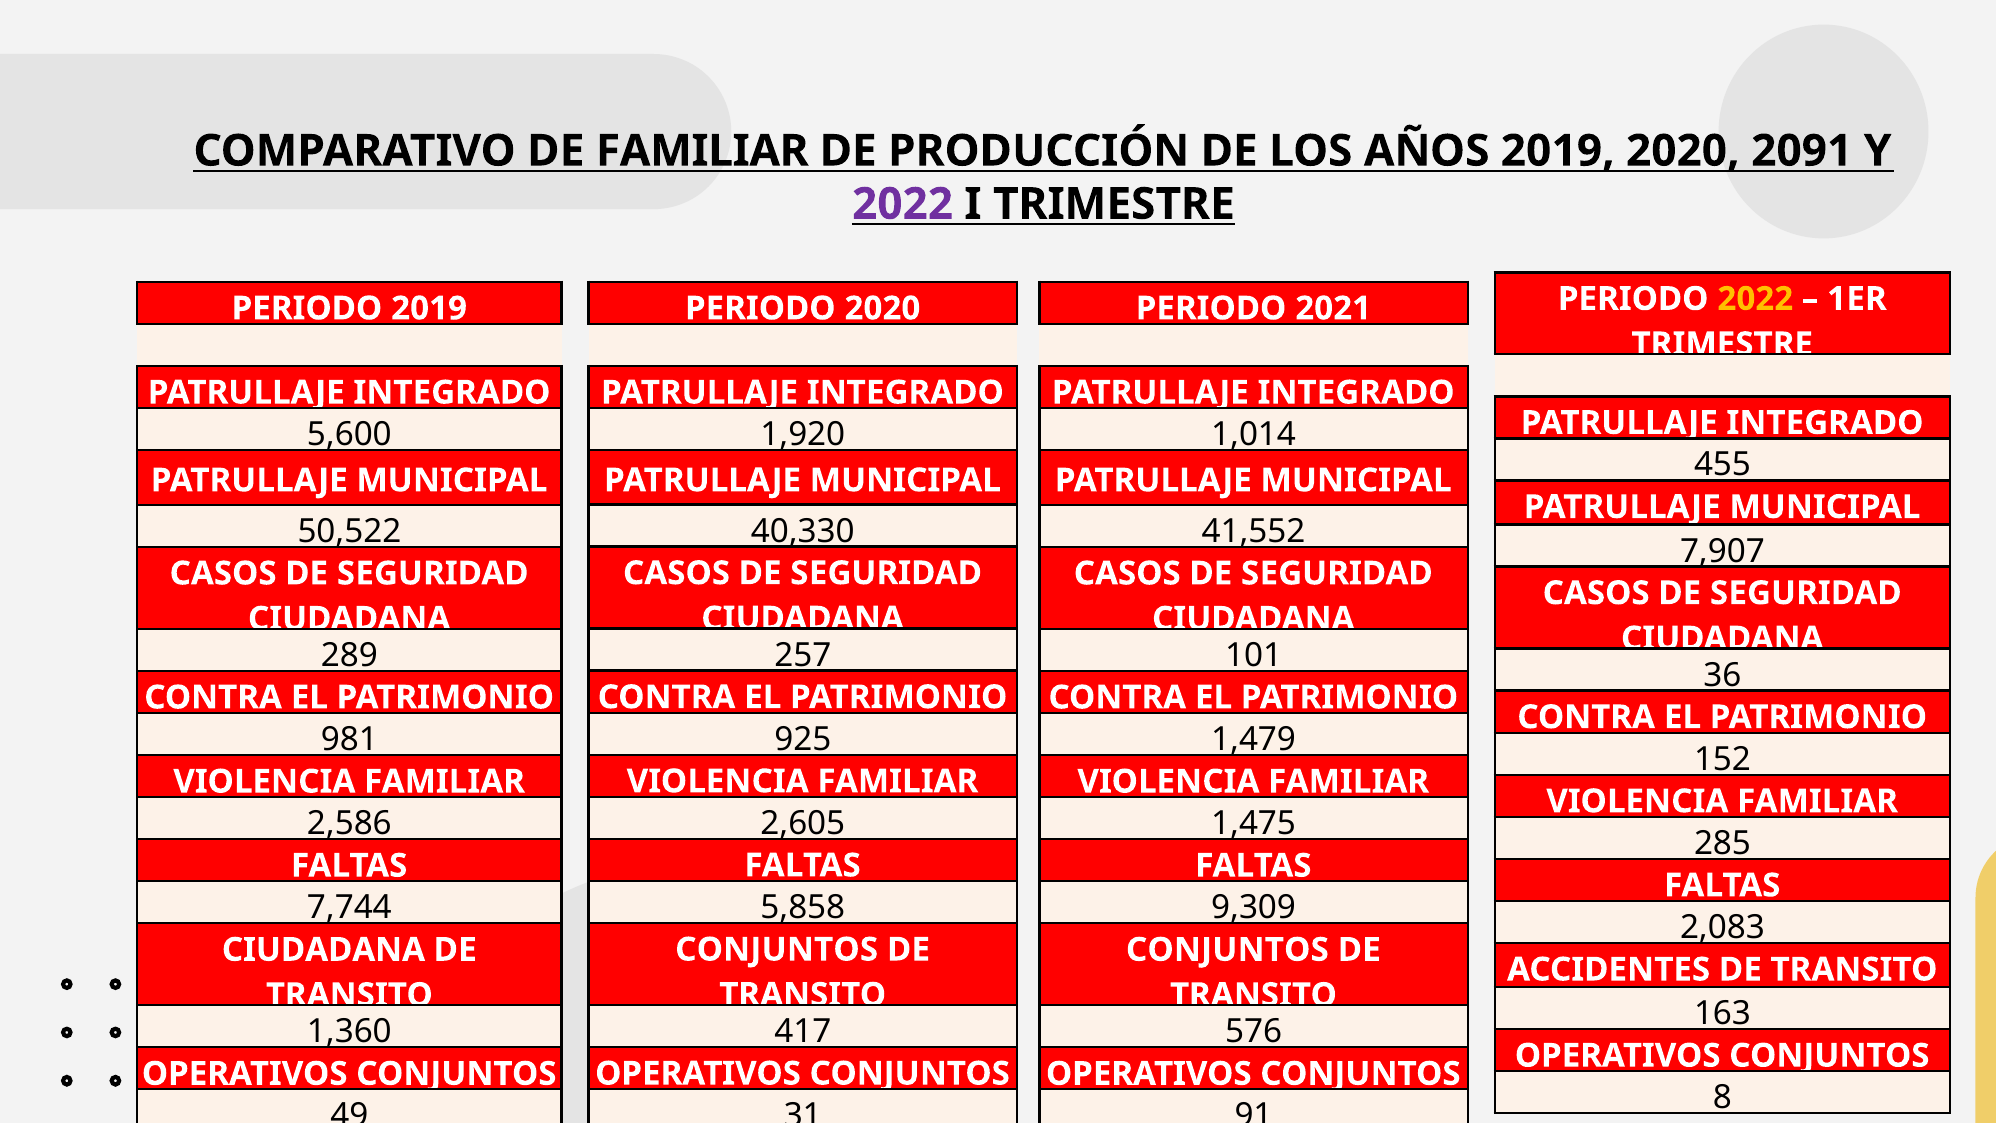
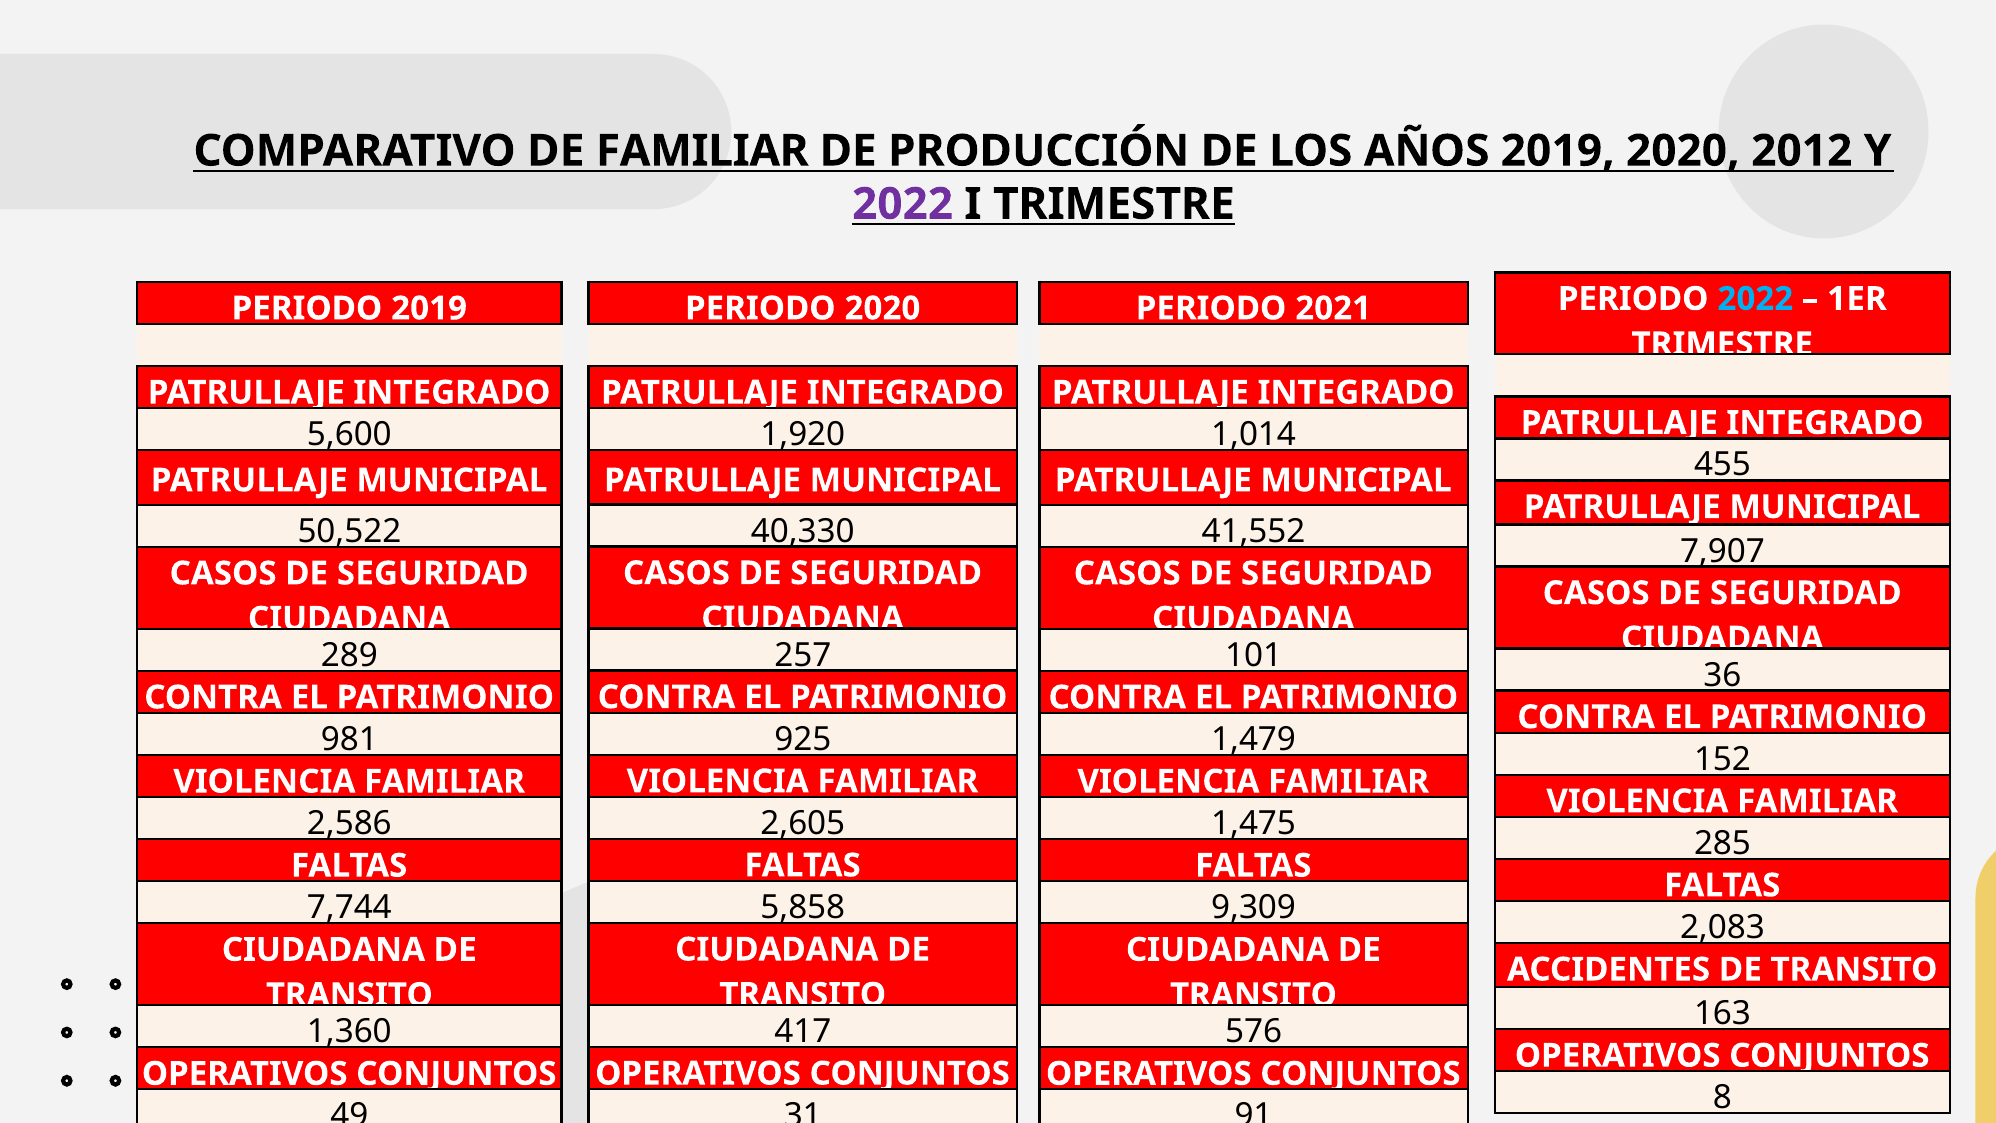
2091: 2091 -> 2012
2022 at (1755, 299) colour: yellow -> light blue
CONJUNTOS at (777, 949): CONJUNTOS -> CIUDADANA
CONJUNTOS at (1227, 950): CONJUNTOS -> CIUDADANA
